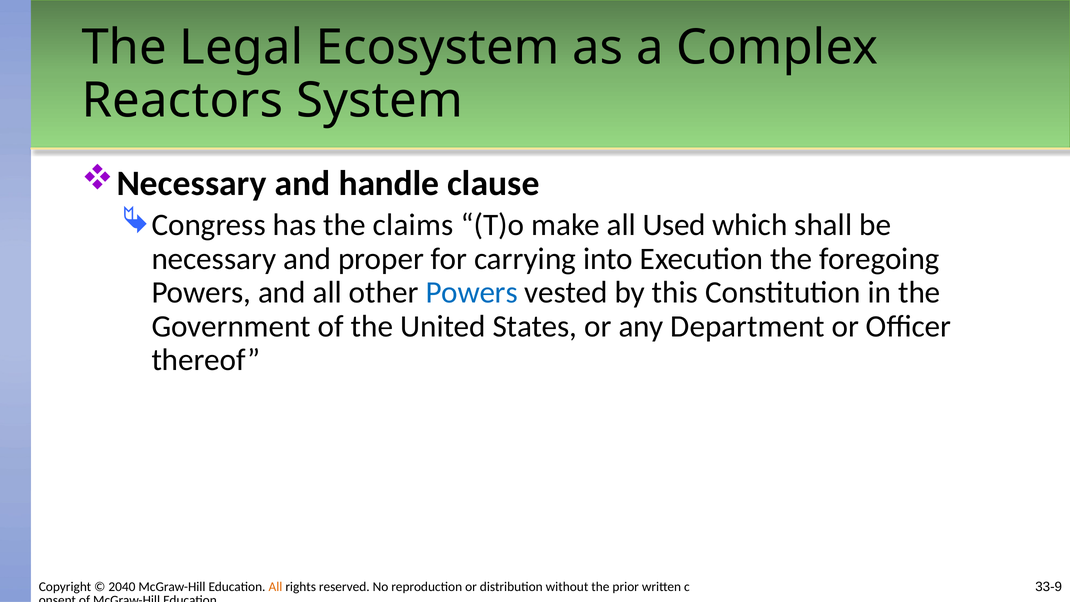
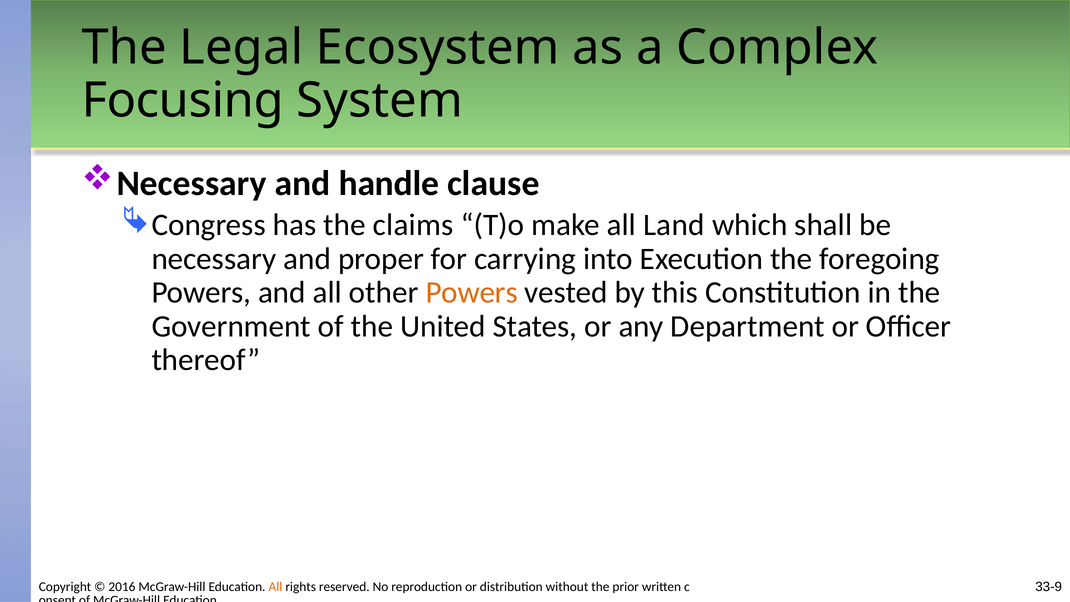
Reactors: Reactors -> Focusing
Used: Used -> Land
Powers at (472, 292) colour: blue -> orange
2040: 2040 -> 2016
